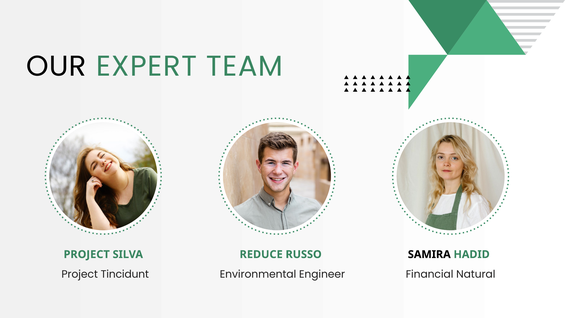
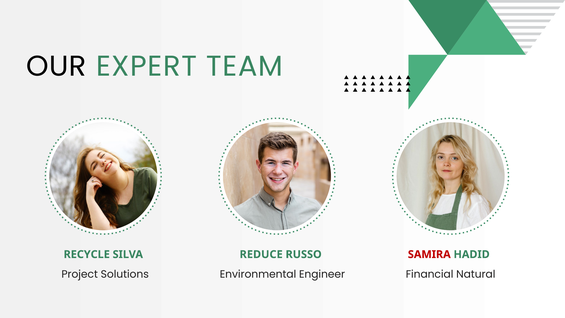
PROJECT at (87, 254): PROJECT -> RECYCLE
SAMIRA colour: black -> red
Tincidunt: Tincidunt -> Solutions
